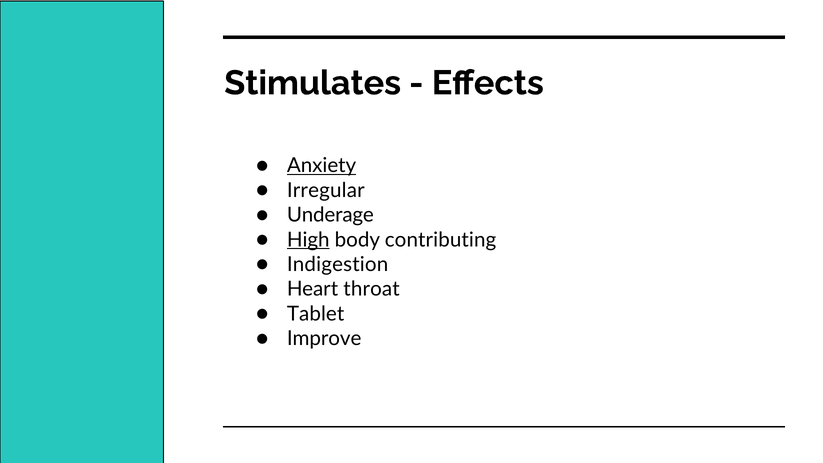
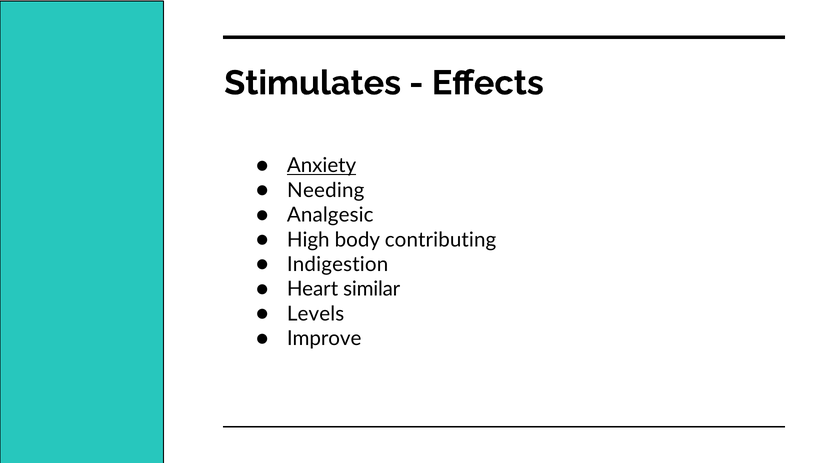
Irregular: Irregular -> Needing
Underage: Underage -> Analgesic
High underline: present -> none
throat: throat -> similar
Tablet: Tablet -> Levels
